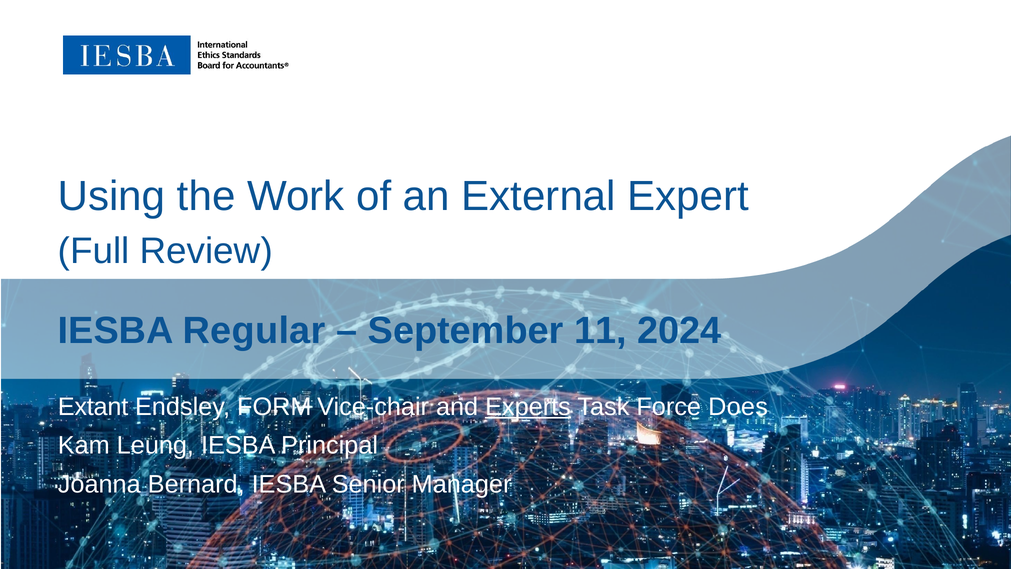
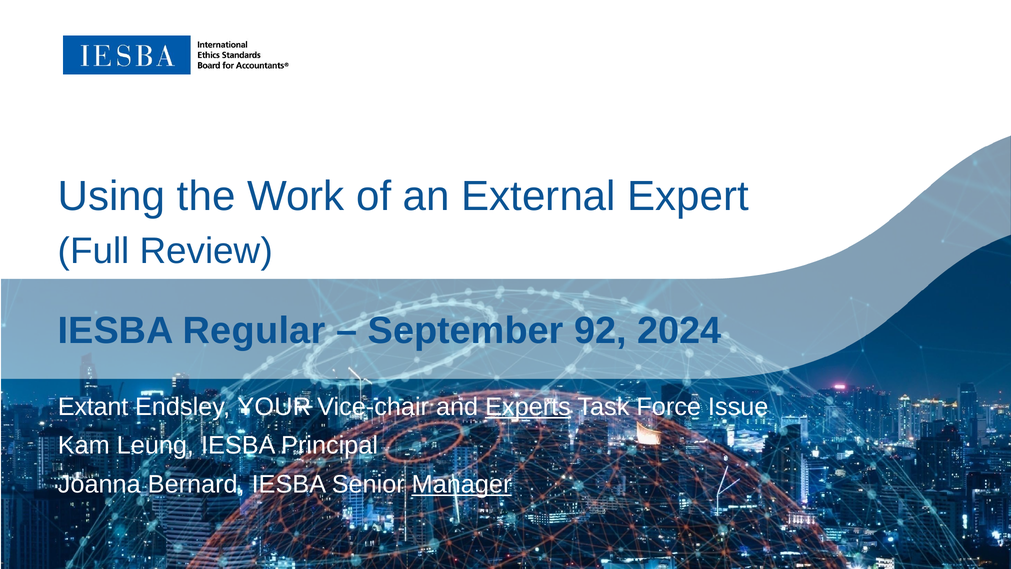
11: 11 -> 92
FORM: FORM -> YOUR
Does: Does -> Issue
Manager underline: none -> present
